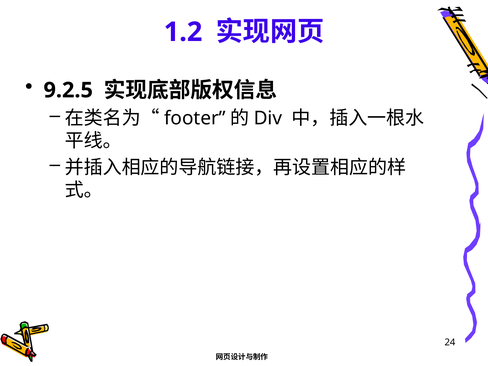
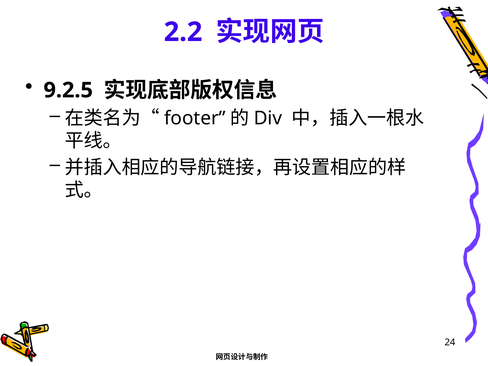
1.2: 1.2 -> 2.2
